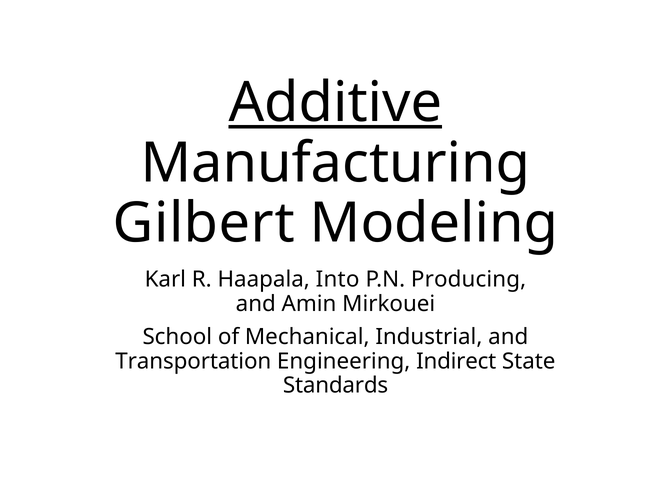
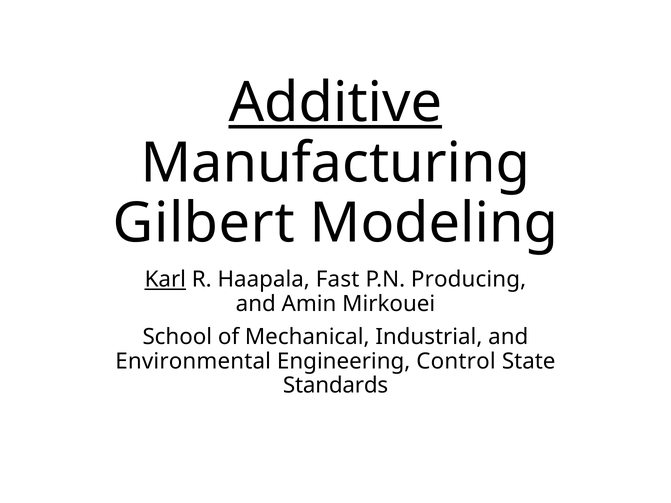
Karl underline: none -> present
Into: Into -> Fast
Transportation: Transportation -> Environmental
Indirect: Indirect -> Control
